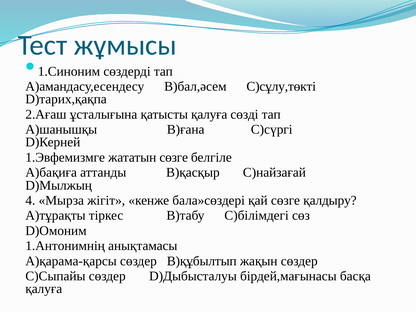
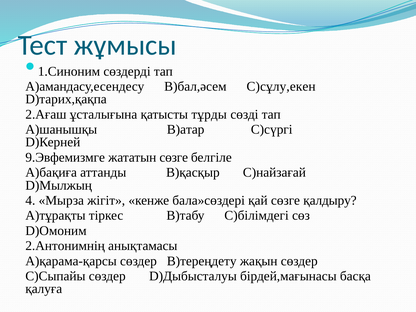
С)сұлу,төкті: С)сұлу,төкті -> С)сұлу,екен
қатысты қалуға: қалуға -> тұрды
В)ғана: В)ғана -> В)атар
1.Эвфемизмге: 1.Эвфемизмге -> 9.Эвфемизмге
1.Антонимнің: 1.Антонимнің -> 2.Антонимнің
В)құбылтып: В)құбылтып -> В)тереңдету
